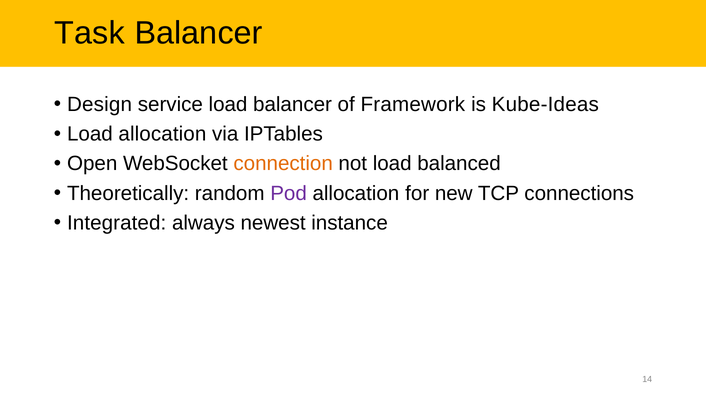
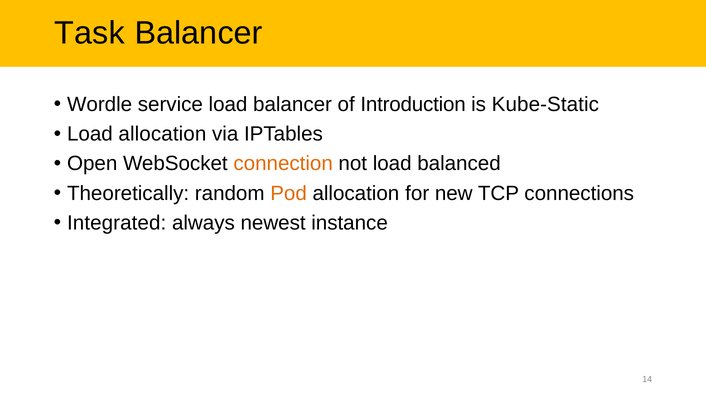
Design: Design -> Wordle
Framework: Framework -> Introduction
Kube-Ideas: Kube-Ideas -> Kube-Static
Pod colour: purple -> orange
